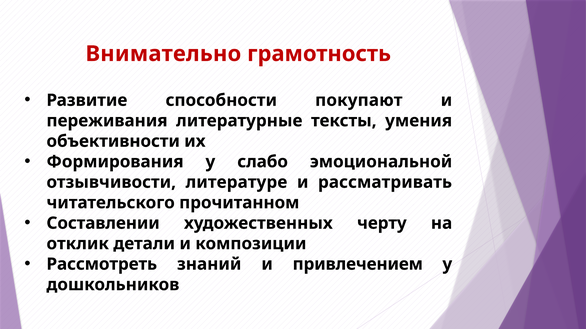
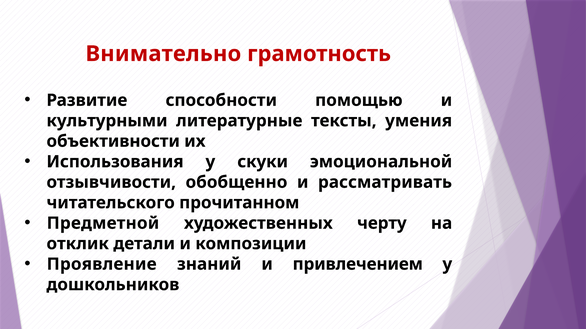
покупают: покупают -> помощью
переживания: переживания -> культурными
Формирования: Формирования -> Использования
слабо: слабо -> скуки
литературе: литературе -> обобщенно
Составлении: Составлении -> Предметной
Рассмотреть: Рассмотреть -> Проявление
